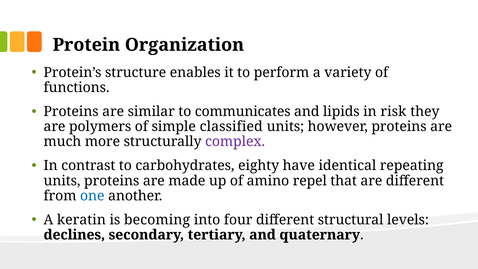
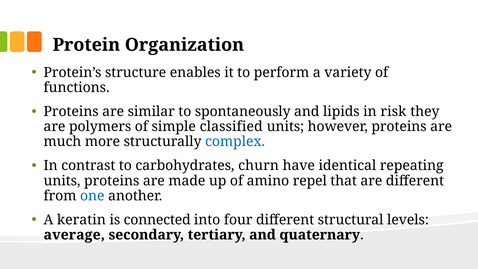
communicates: communicates -> spontaneously
complex colour: purple -> blue
eighty: eighty -> churn
becoming: becoming -> connected
declines: declines -> average
